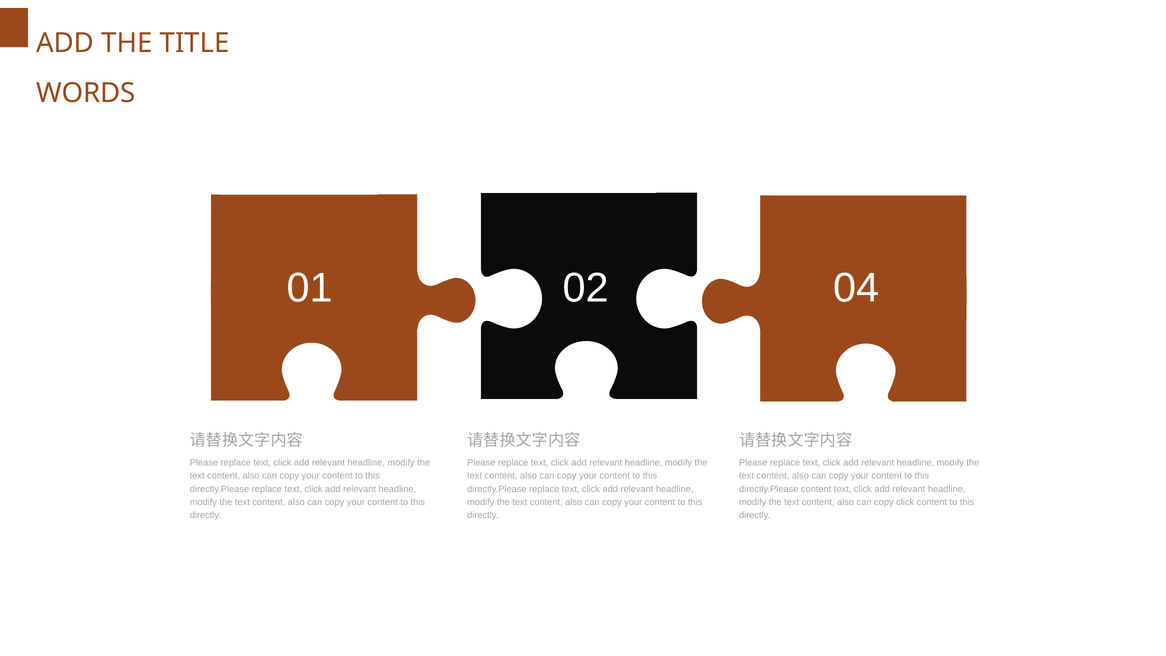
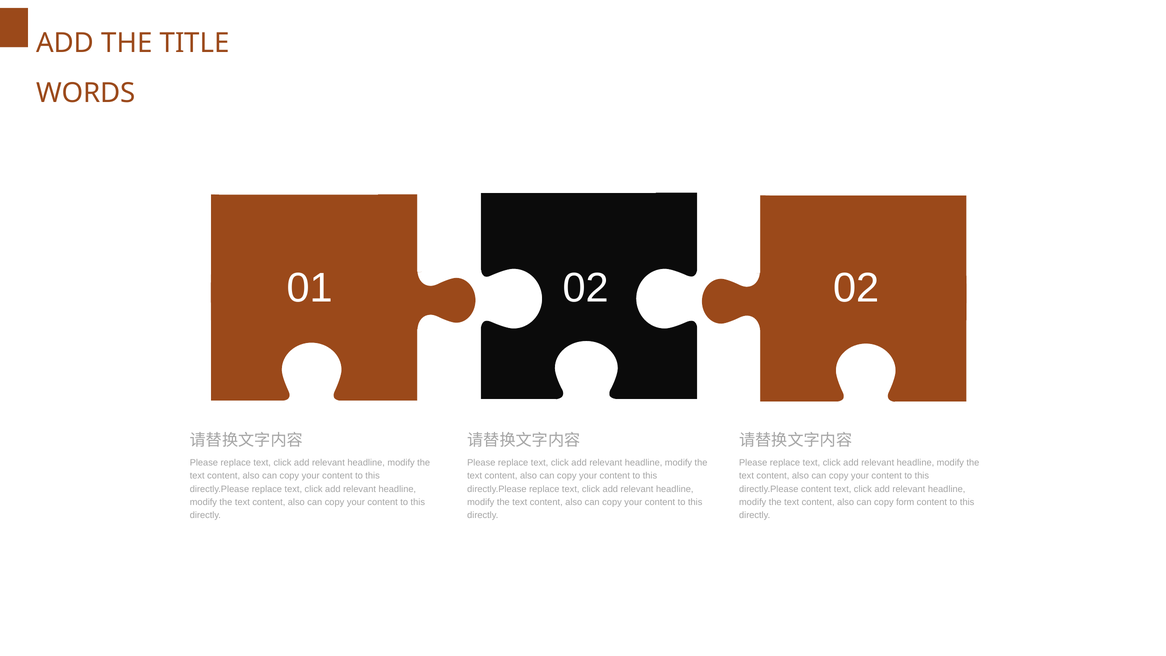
02 04: 04 -> 02
copy click: click -> form
